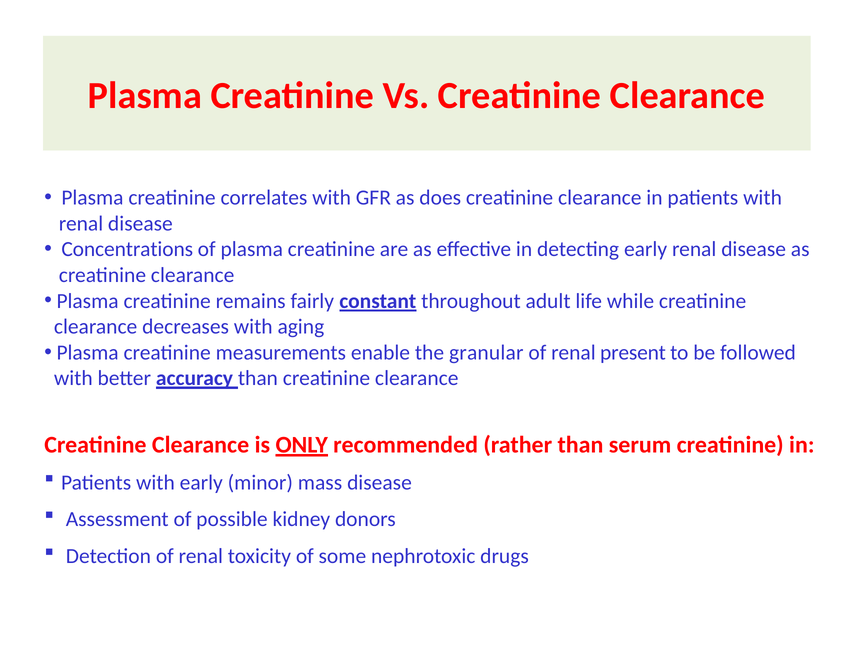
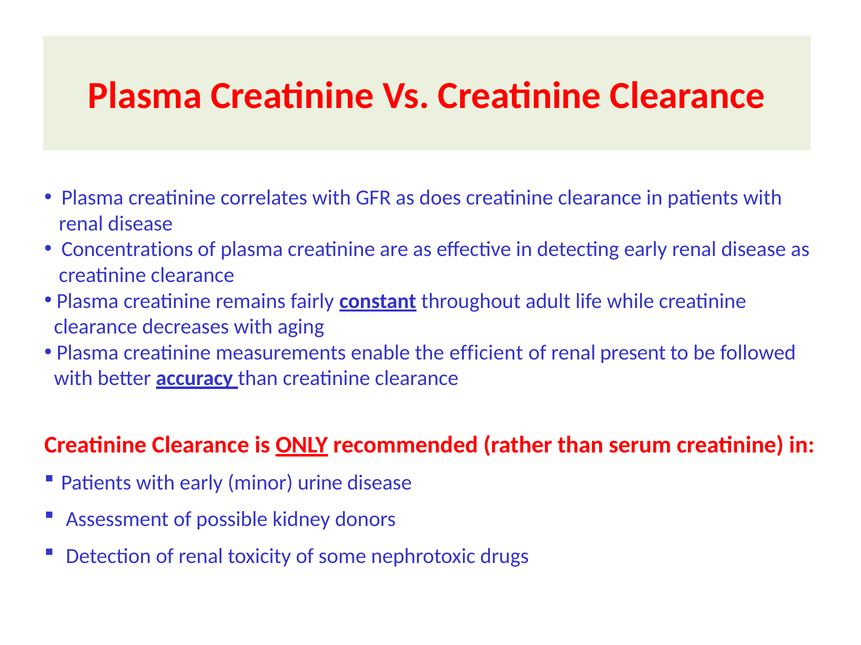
granular: granular -> efficient
mass: mass -> urine
